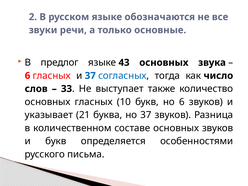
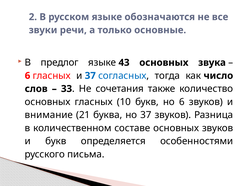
выступает: выступает -> сочетания
указывает: указывает -> внимание
